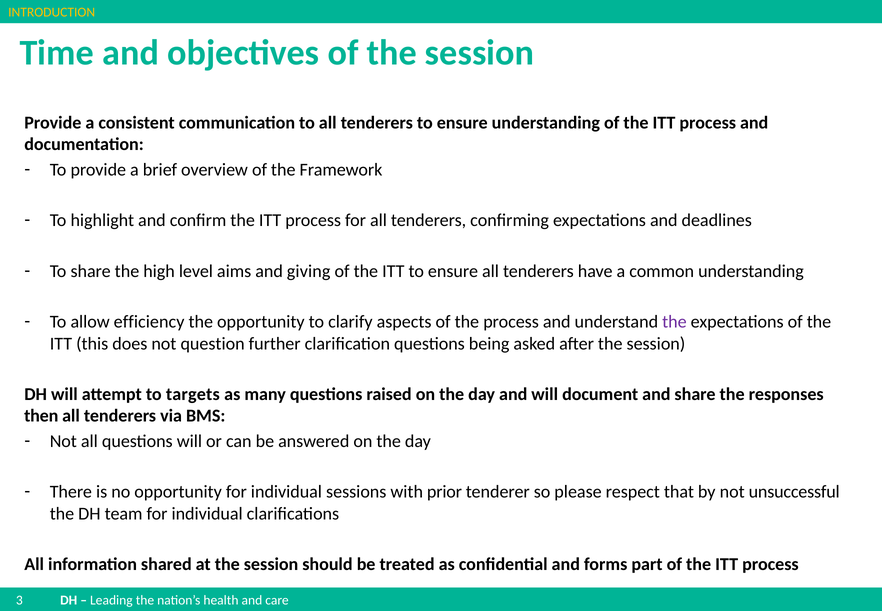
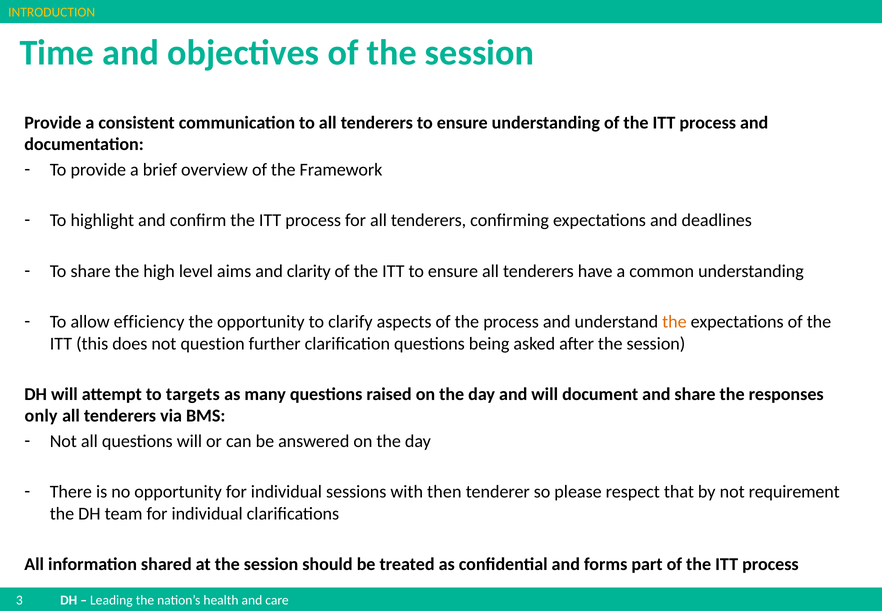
giving: giving -> clarity
the at (674, 322) colour: purple -> orange
then: then -> only
prior: prior -> then
unsuccessful: unsuccessful -> requirement
